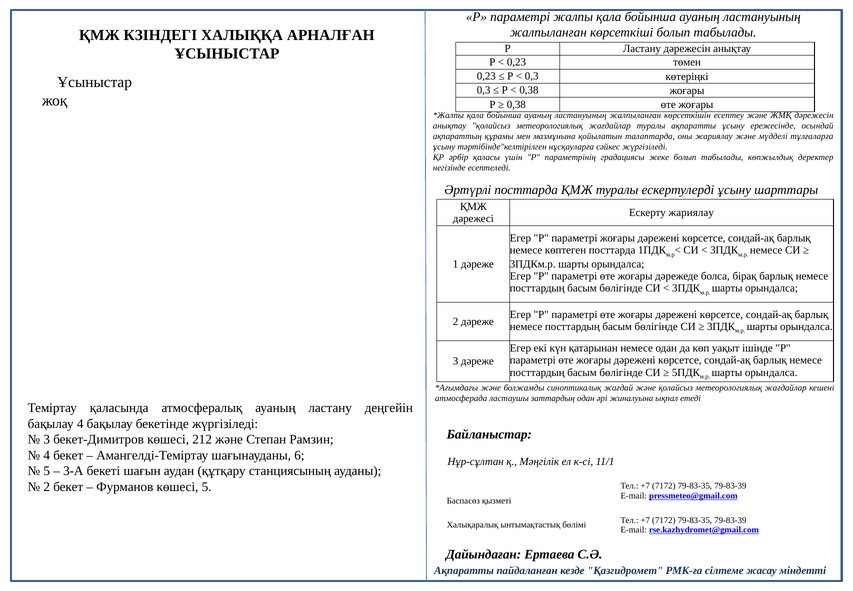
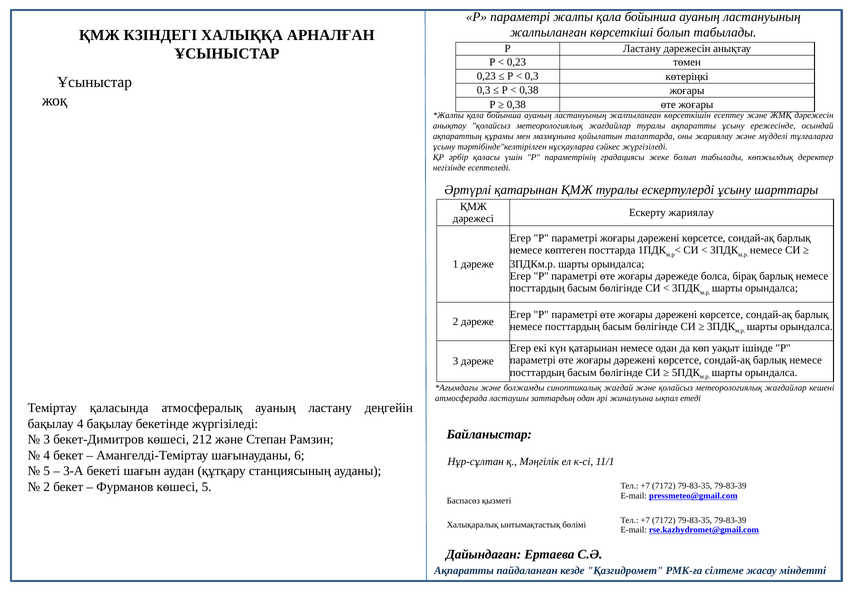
Әртүрлі посттарда: посттарда -> қатарынан
